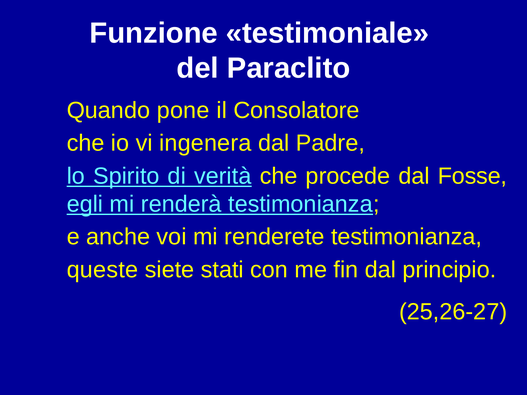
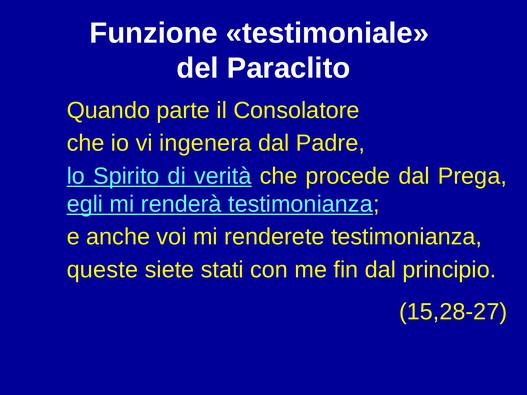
pone: pone -> parte
Fosse: Fosse -> Prega
25,26-27: 25,26-27 -> 15,28-27
